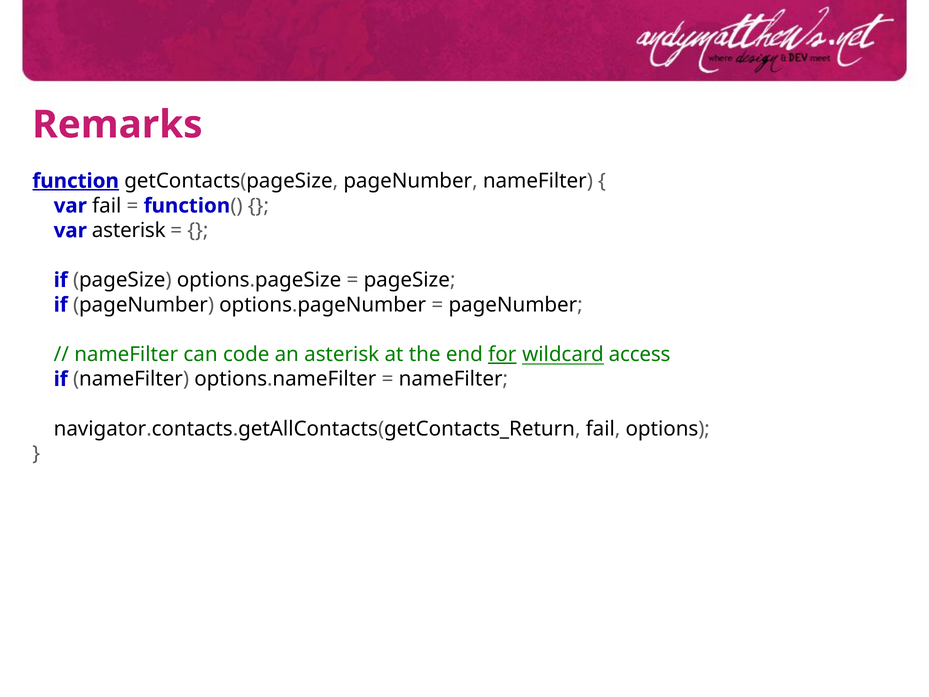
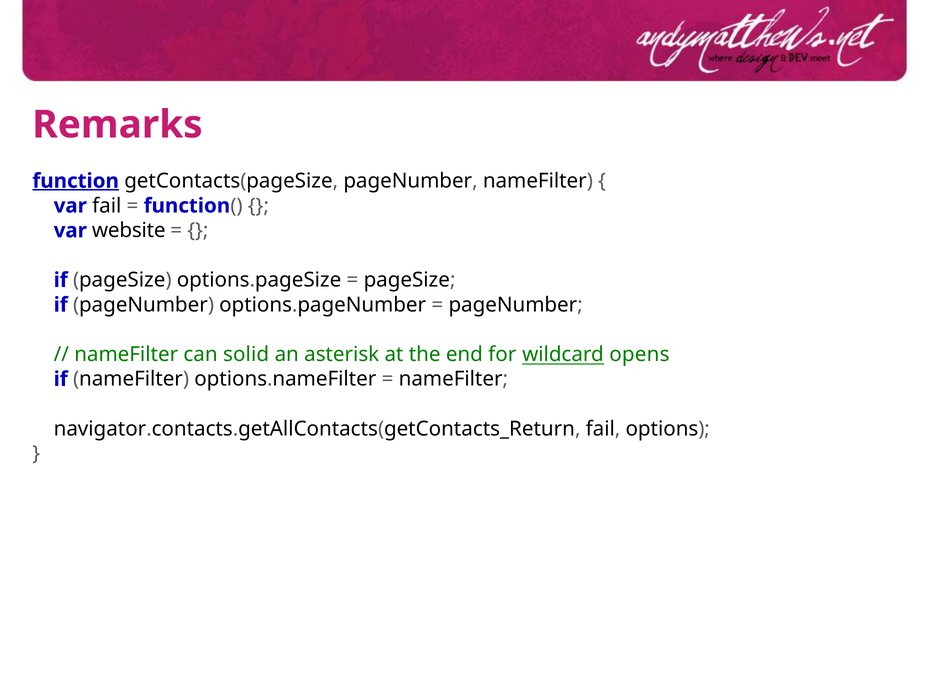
var asterisk: asterisk -> website
code: code -> solid
for underline: present -> none
access: access -> opens
